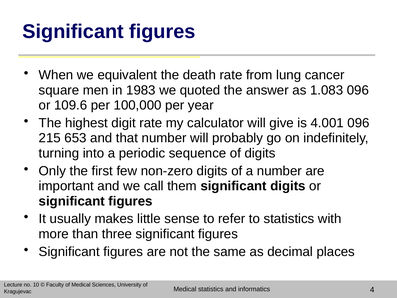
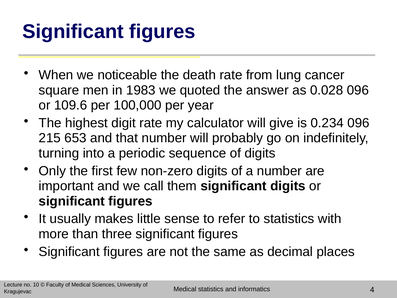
equivalent: equivalent -> noticeable
1.083: 1.083 -> 0.028
4.001: 4.001 -> 0.234
